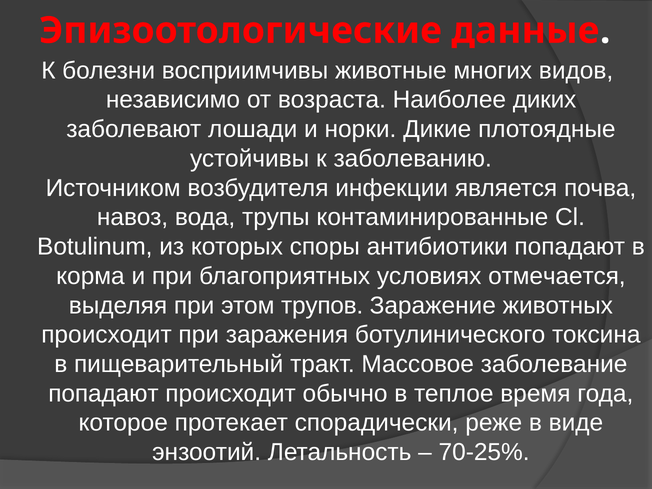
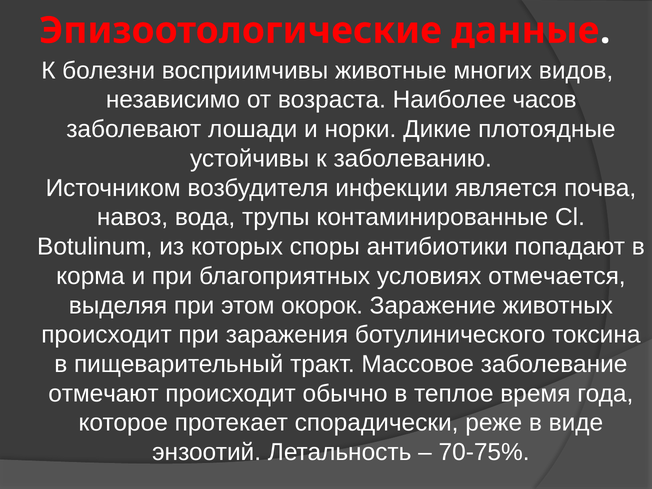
диких: диких -> часов
трупов: трупов -> окорок
попадают at (104, 394): попадают -> отмечают
70-25%: 70-25% -> 70-75%
